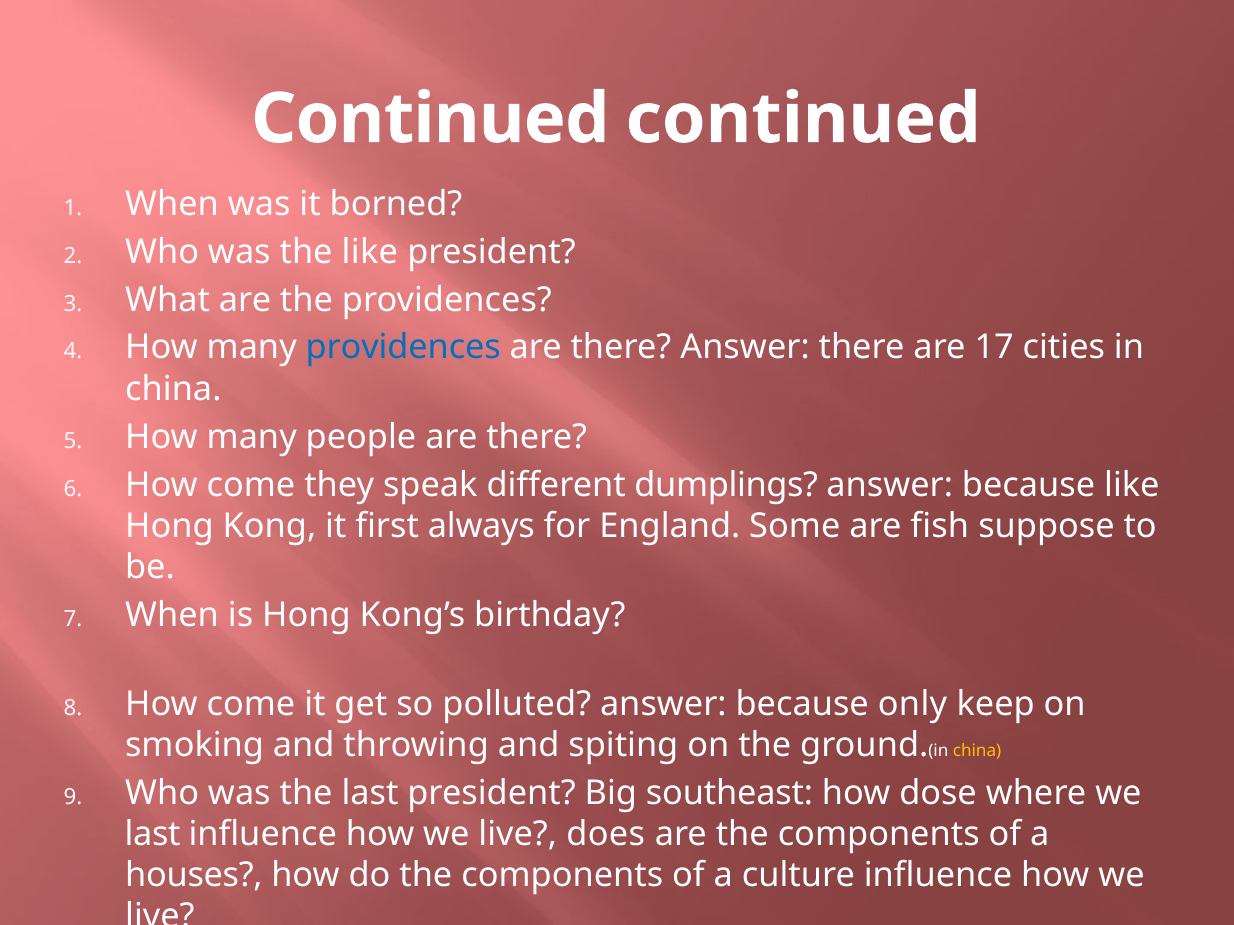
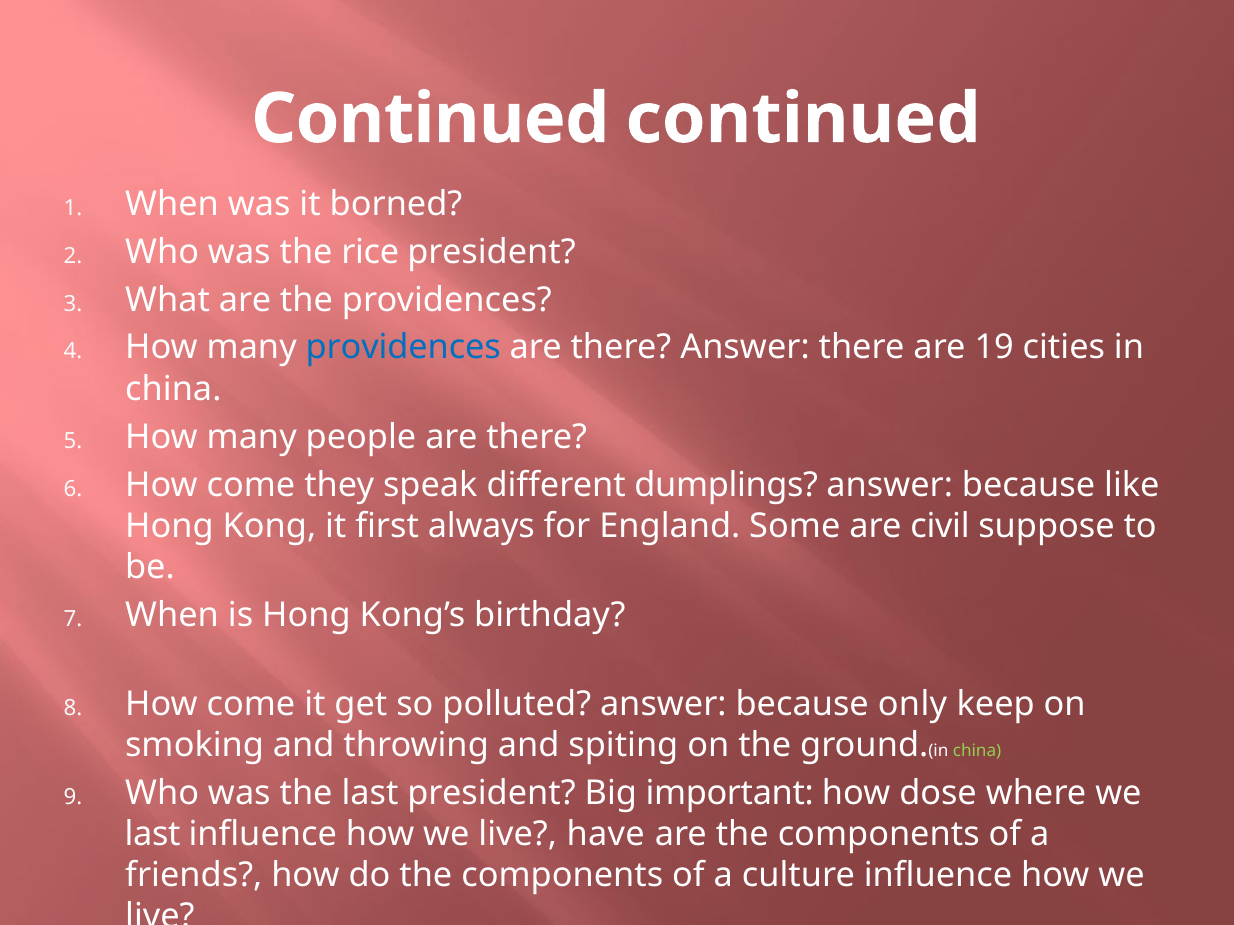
the like: like -> rice
17: 17 -> 19
fish: fish -> civil
china at (977, 751) colour: yellow -> light green
southeast: southeast -> important
does: does -> have
houses: houses -> friends
